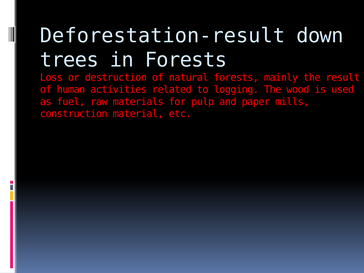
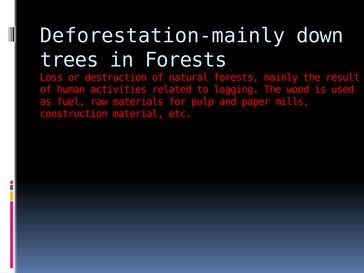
Deforestation-result: Deforestation-result -> Deforestation-mainly
